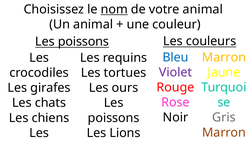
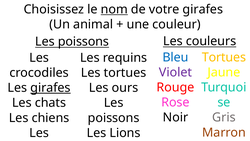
votre animal: animal -> girafes
Marron at (224, 57): Marron -> Tortues
girafes at (50, 88) underline: none -> present
